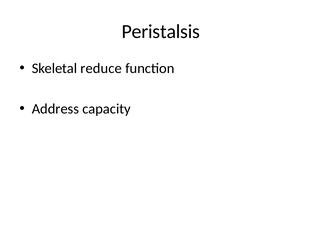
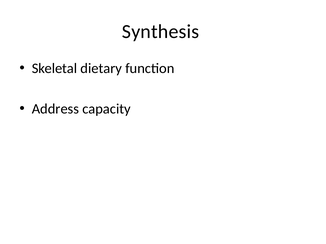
Peristalsis: Peristalsis -> Synthesis
reduce: reduce -> dietary
